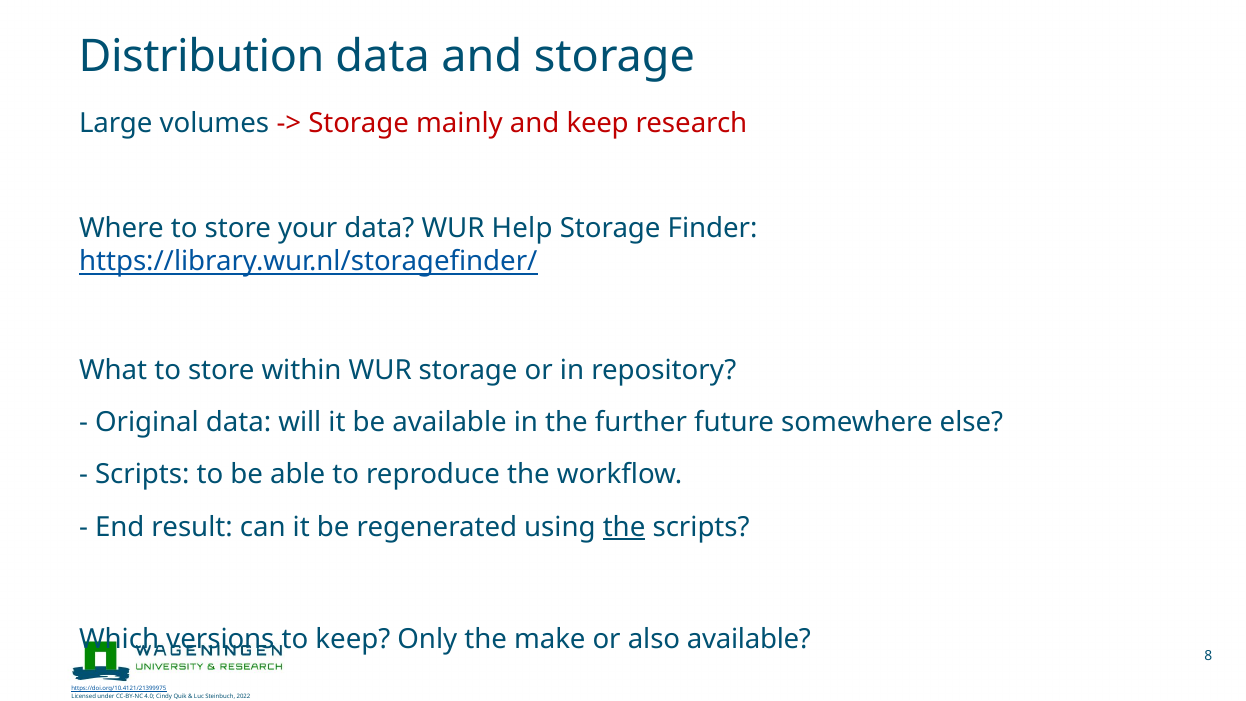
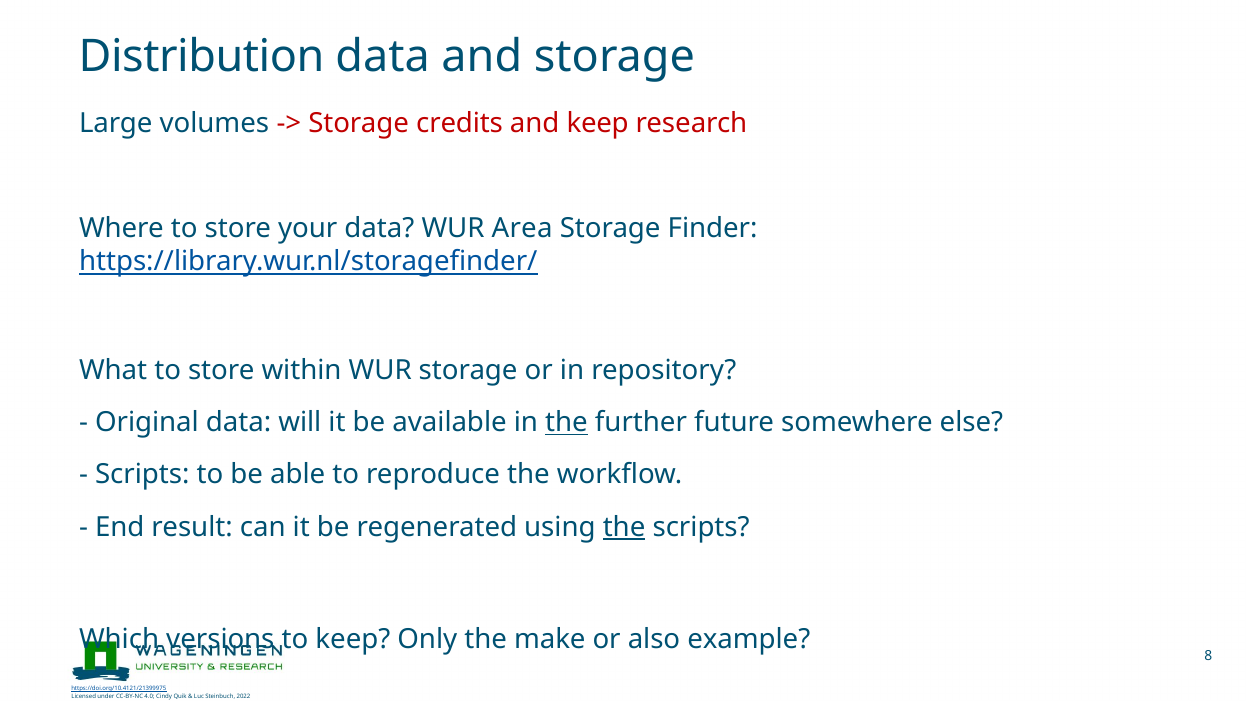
mainly: mainly -> credits
Help: Help -> Area
the at (566, 422) underline: none -> present
also available: available -> example
